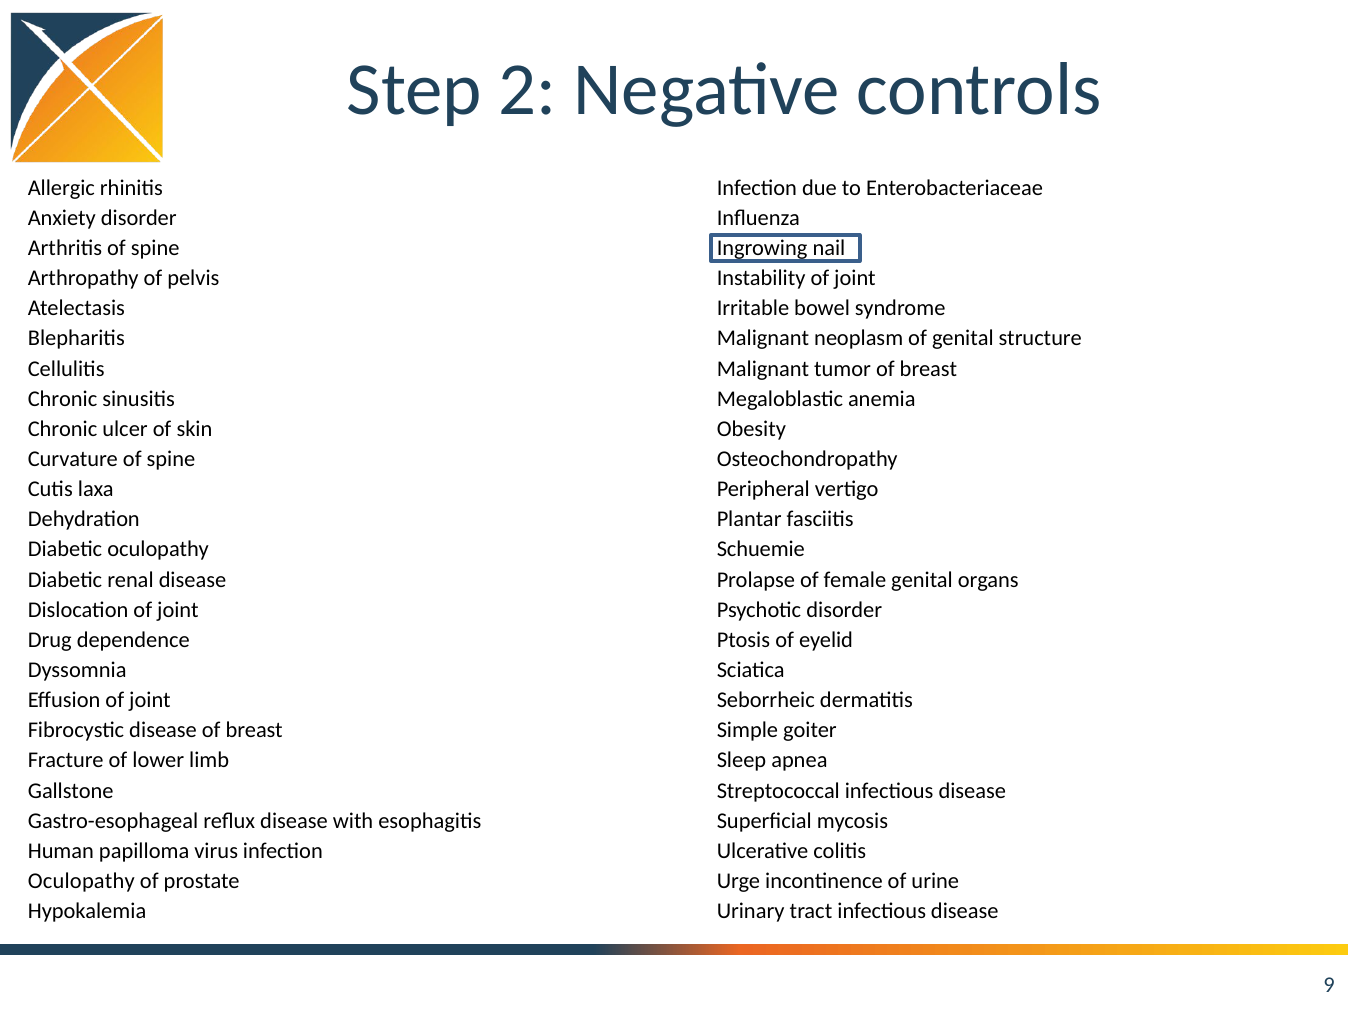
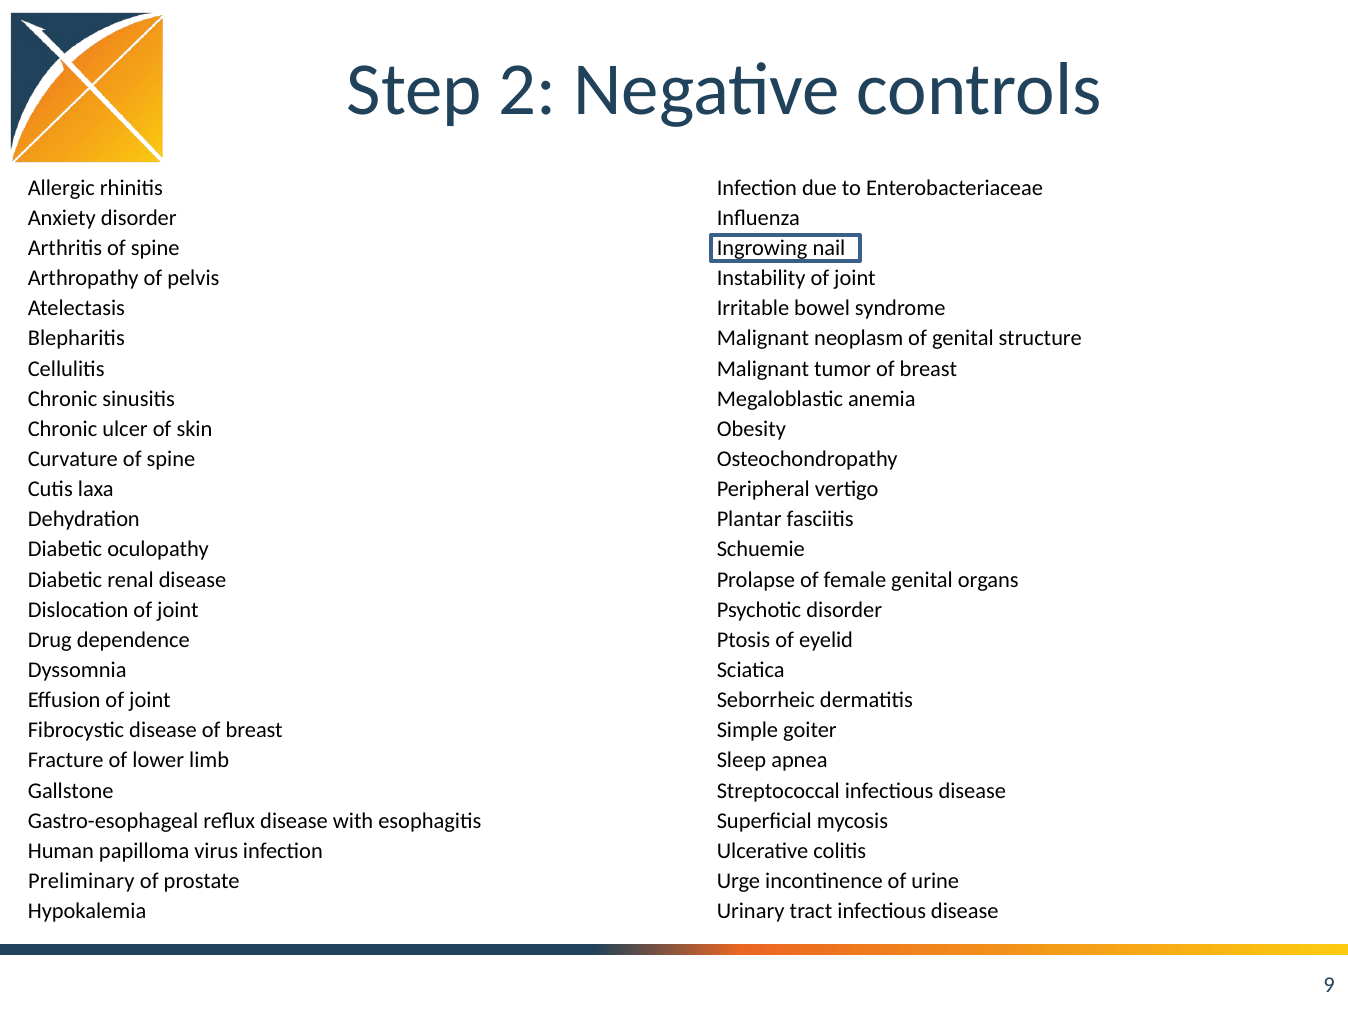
Oculopathy at (81, 881): Oculopathy -> Preliminary
